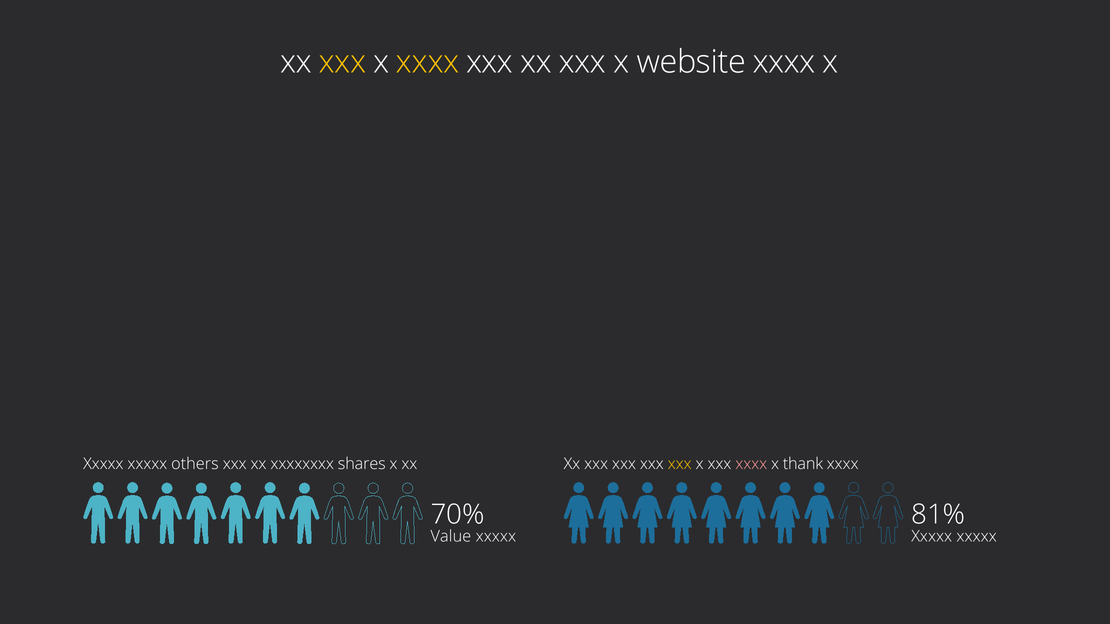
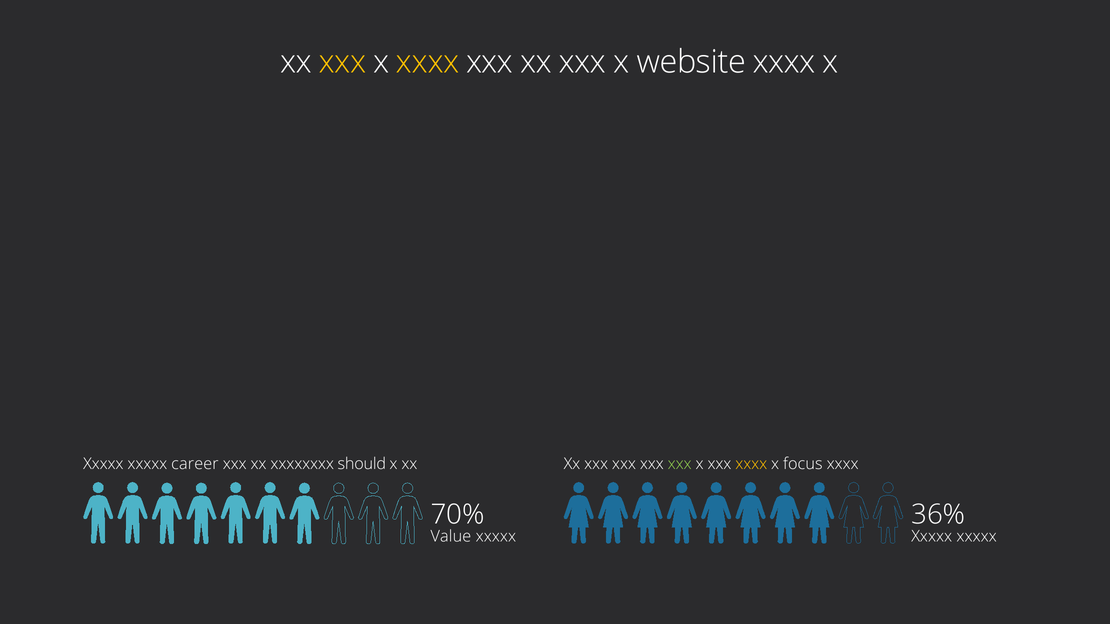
others: others -> career
shares: shares -> should
xxx at (680, 464) colour: yellow -> light green
xxxx at (751, 464) colour: pink -> yellow
thank: thank -> focus
81%: 81% -> 36%
